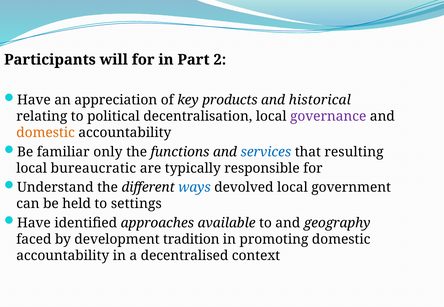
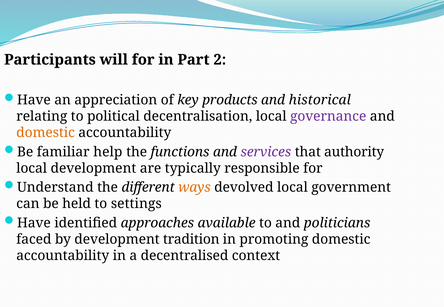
only: only -> help
services colour: blue -> purple
resulting: resulting -> authority
local bureaucratic: bureaucratic -> development
ways colour: blue -> orange
geography: geography -> politicians
